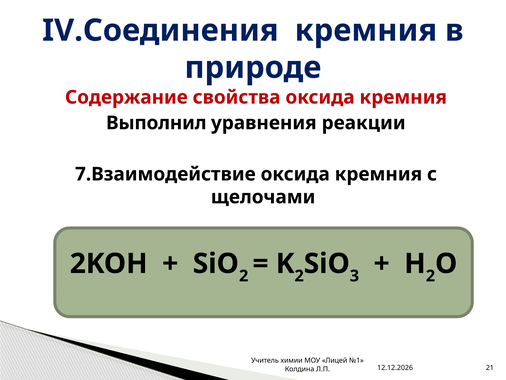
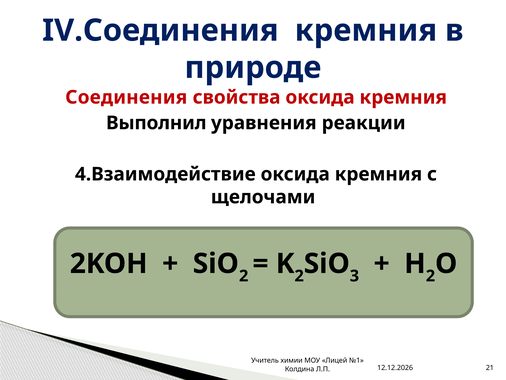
Содержание: Содержание -> Соединения
7.Взаимодействие: 7.Взаимодействие -> 4.Взаимодействие
